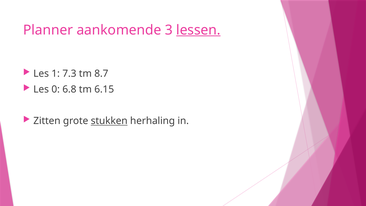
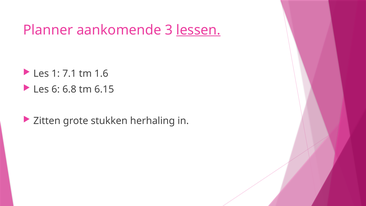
7.3: 7.3 -> 7.1
8.7: 8.7 -> 1.6
0: 0 -> 6
stukken underline: present -> none
